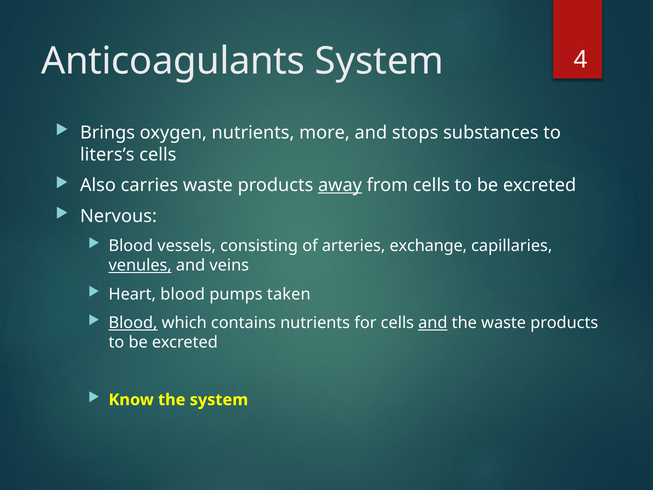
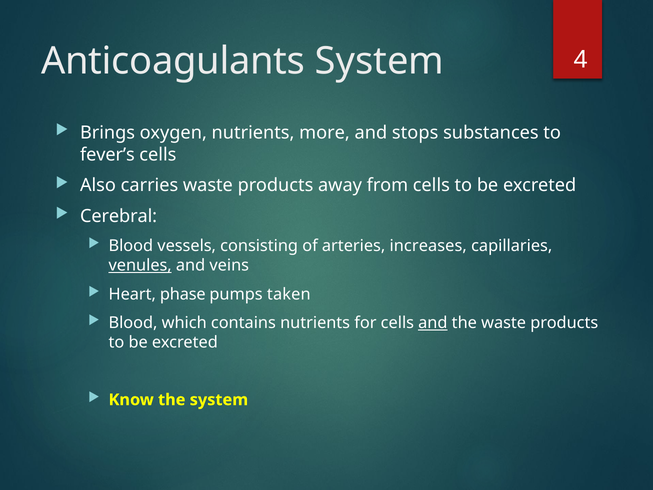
liters’s: liters’s -> fever’s
away underline: present -> none
Nervous: Nervous -> Cerebral
exchange: exchange -> increases
Heart blood: blood -> phase
Blood at (133, 323) underline: present -> none
